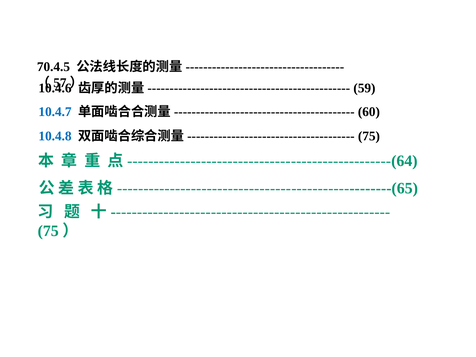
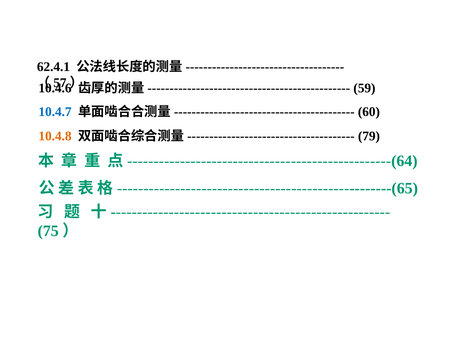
70.4.5: 70.4.5 -> 62.4.1
10.4.8 colour: blue -> orange
75: 75 -> 79
